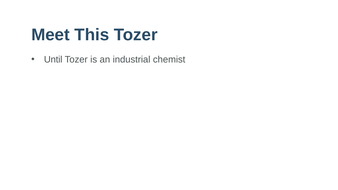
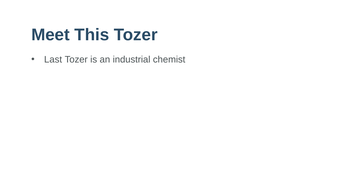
Until: Until -> Last
